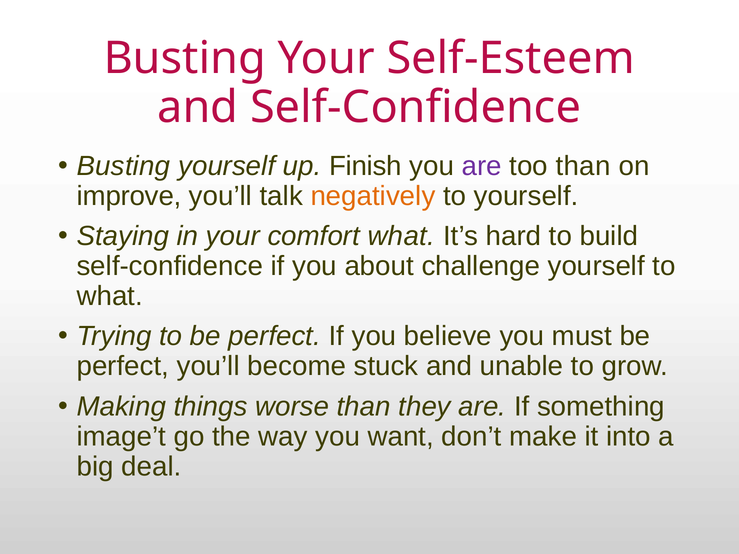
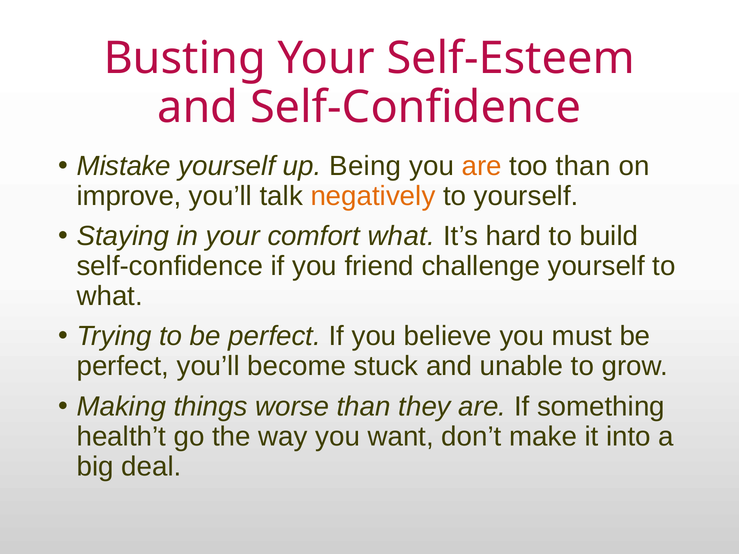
Busting at (124, 166): Busting -> Mistake
Finish: Finish -> Being
are at (482, 166) colour: purple -> orange
about: about -> friend
image’t: image’t -> health’t
